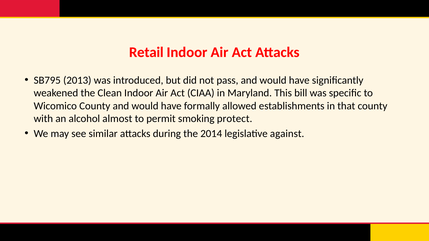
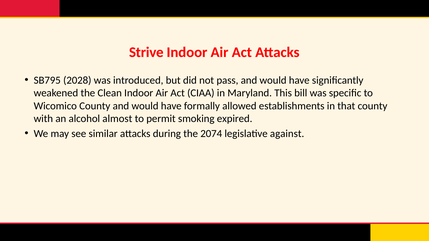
Retail: Retail -> Strive
2013: 2013 -> 2028
protect: protect -> expired
2014: 2014 -> 2074
